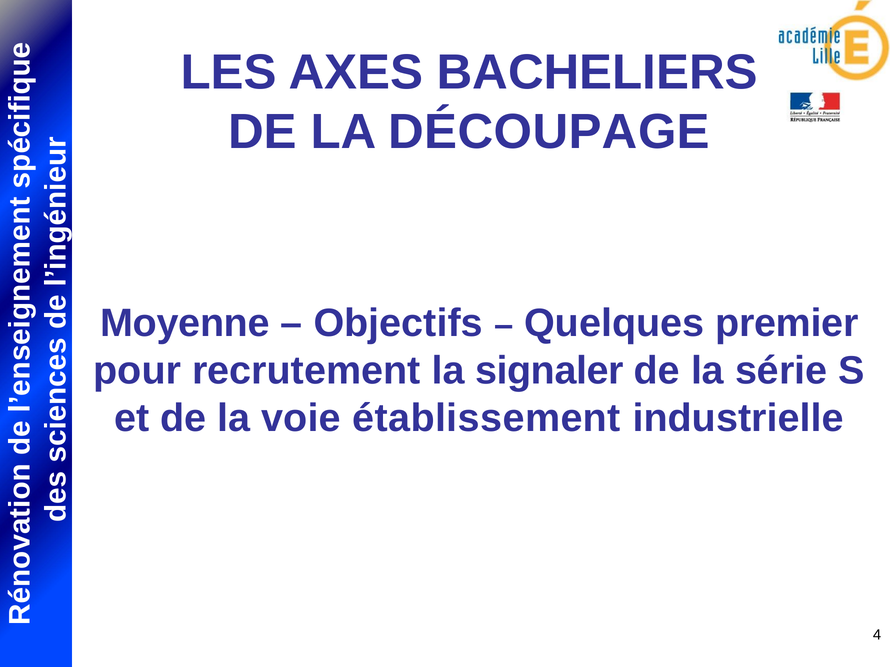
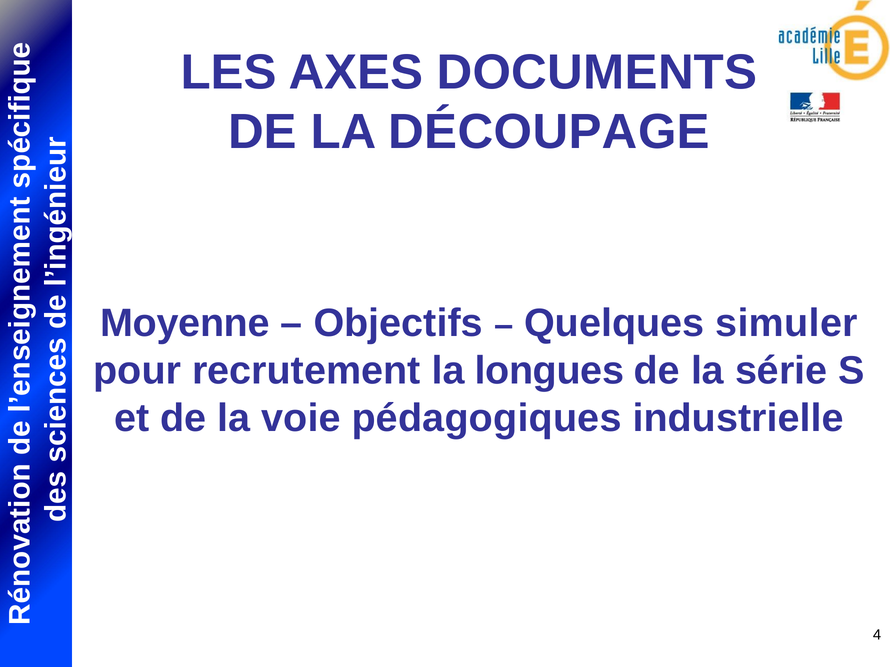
BACHELIERS: BACHELIERS -> DOCUMENTS
premier: premier -> simuler
signaler: signaler -> longues
établissement: établissement -> pédagogiques
